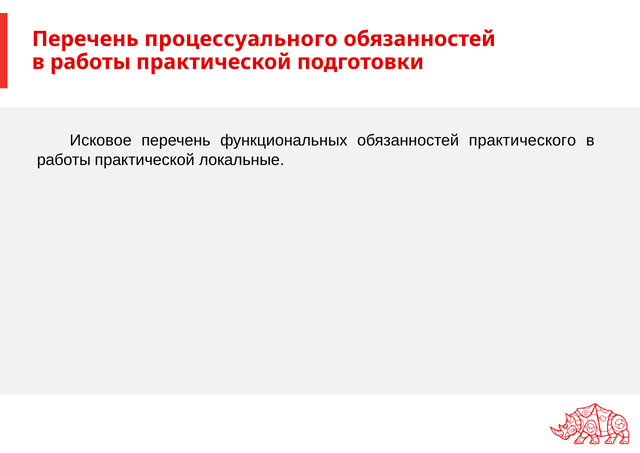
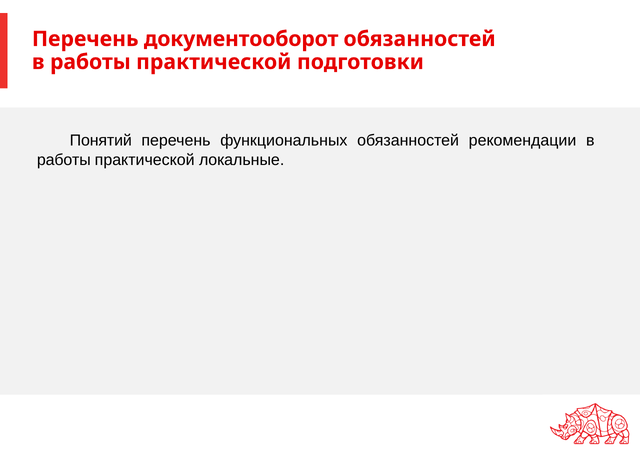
процессуального: процессуального -> документооборот
Исковое: Исковое -> Понятий
практического: практического -> рекомендации
